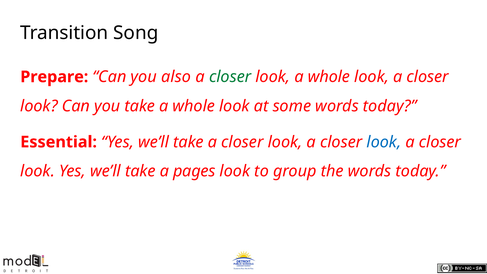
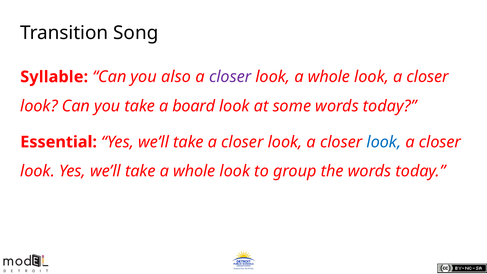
Prepare: Prepare -> Syllable
closer at (230, 77) colour: green -> purple
take a whole: whole -> board
take a pages: pages -> whole
